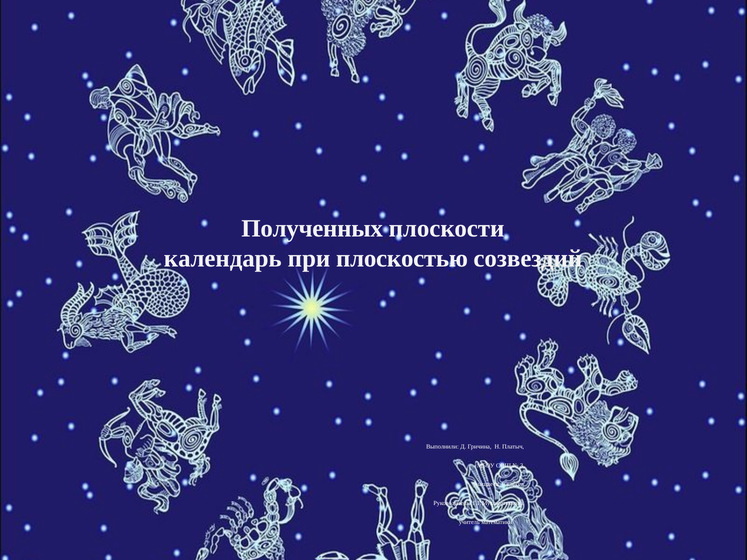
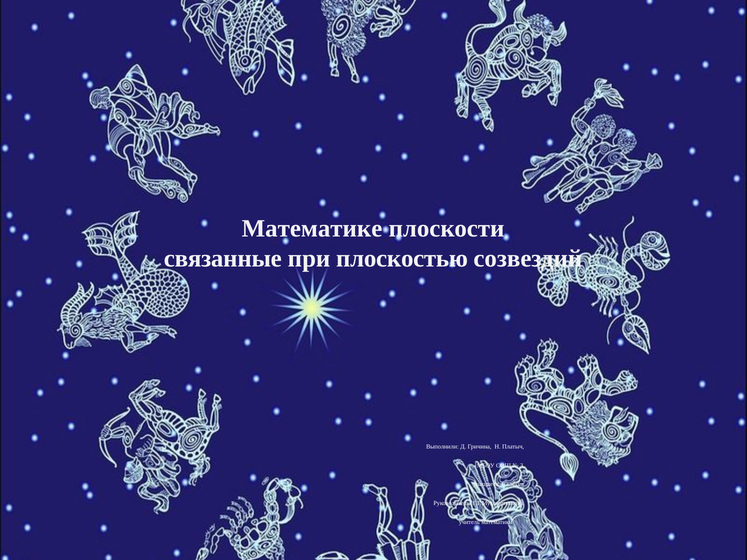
Полученных: Полученных -> Математике
календарь: календарь -> связанные
